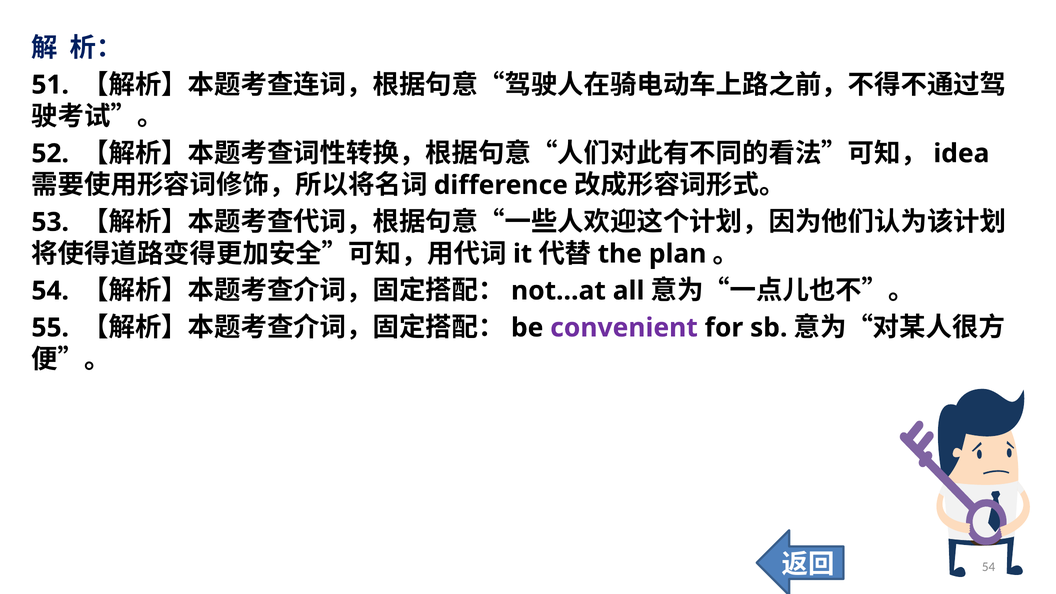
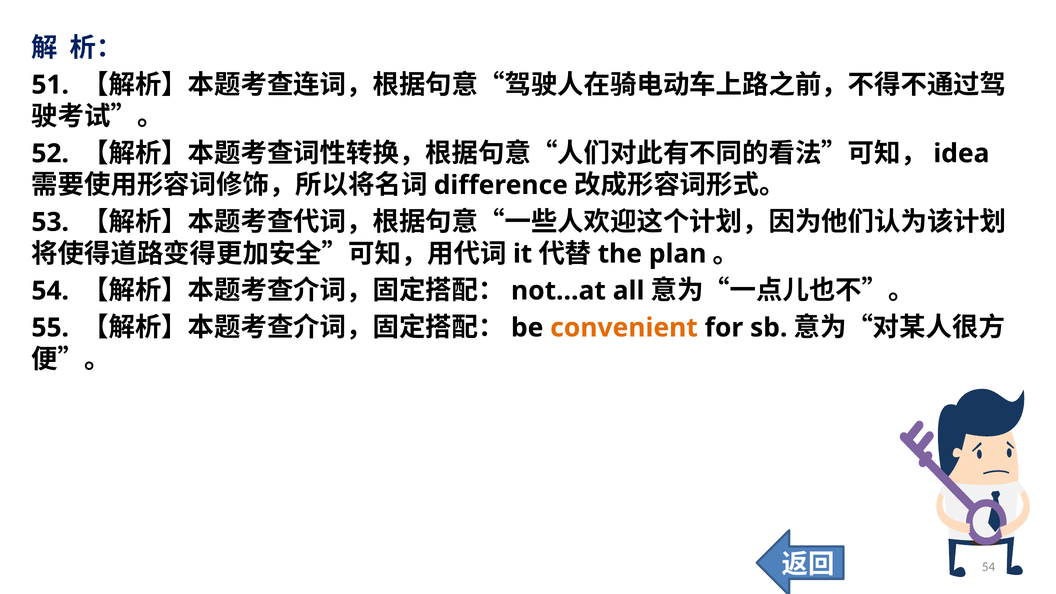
convenient colour: purple -> orange
